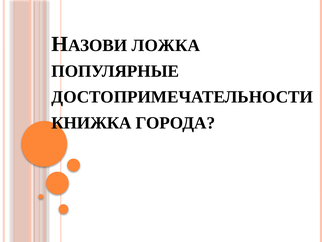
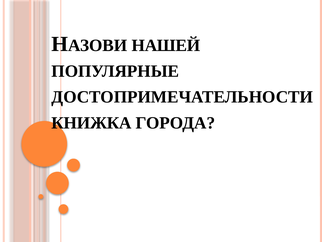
ЛОЖКА: ЛОЖКА -> НАШЕЙ
